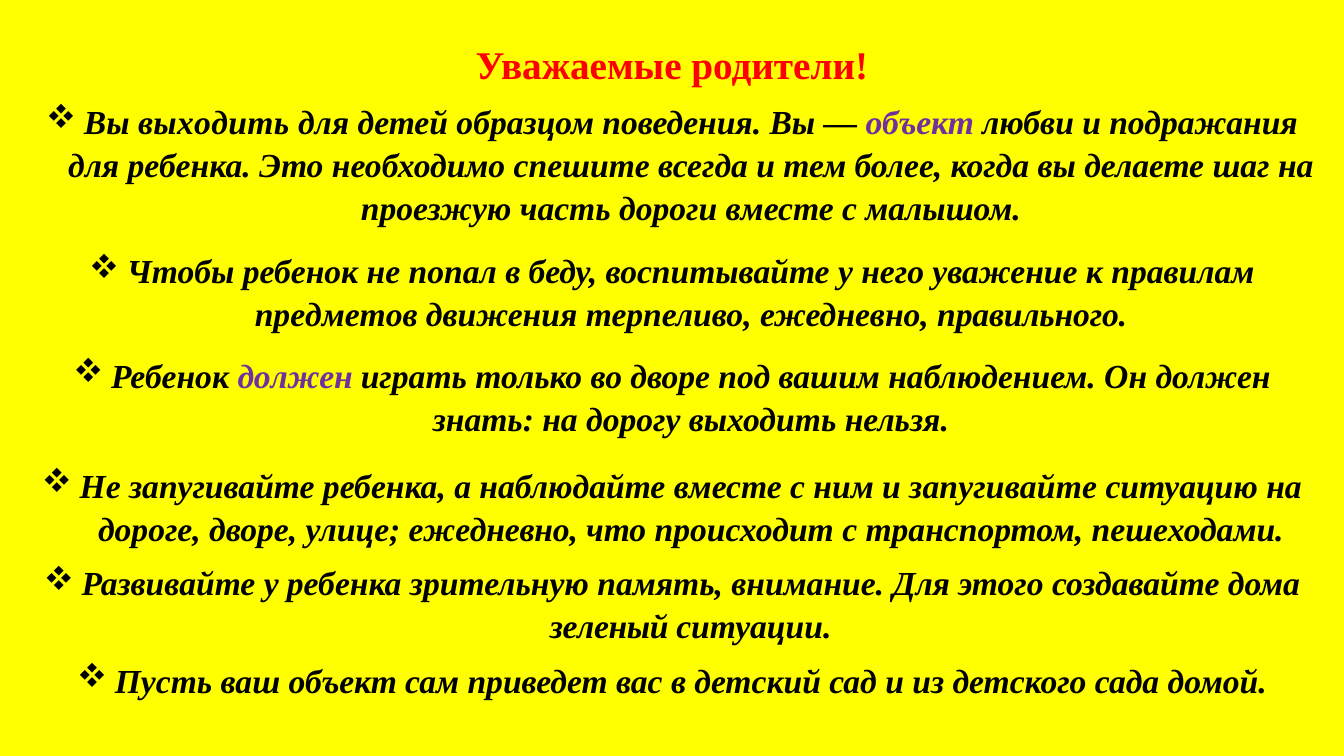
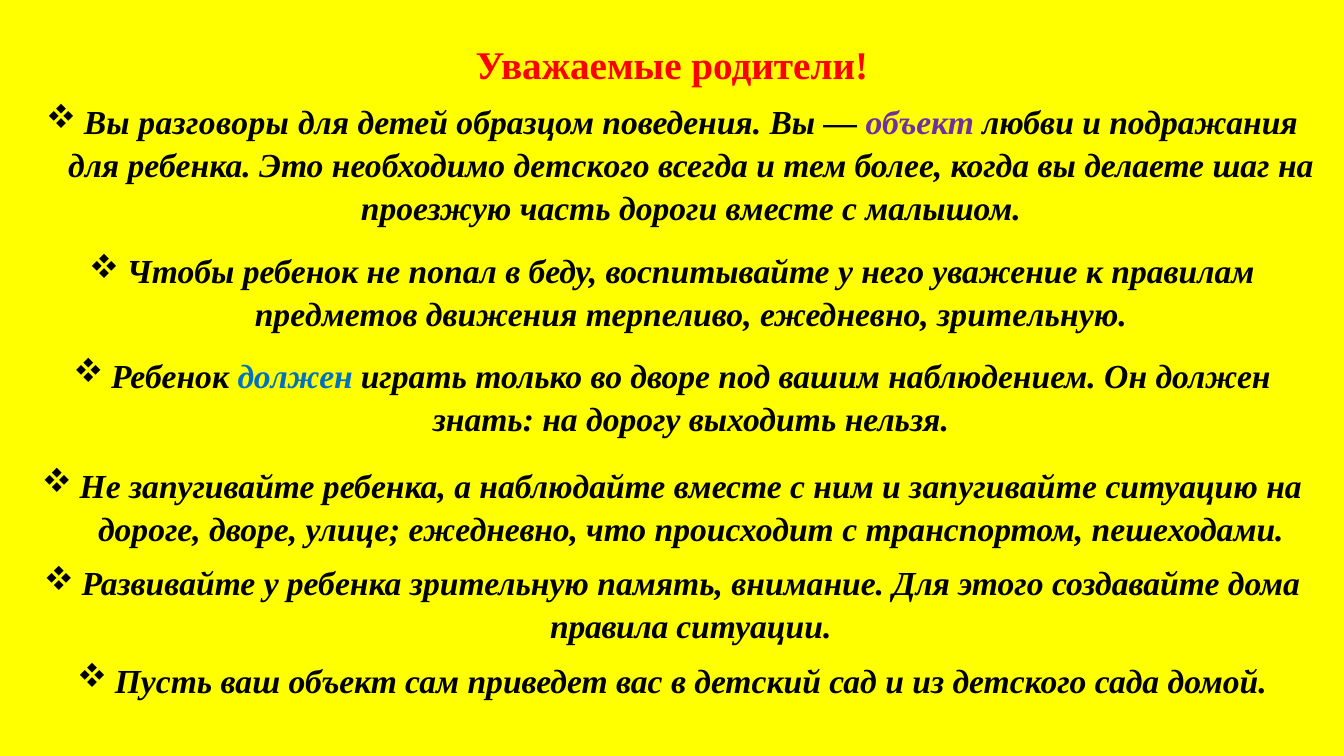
выходить at (214, 123): выходить -> разговоры
необходимо спешите: спешите -> детского
ежедневно правильного: правильного -> зрительную
должен at (295, 377) colour: purple -> blue
зеленый: зеленый -> правила
